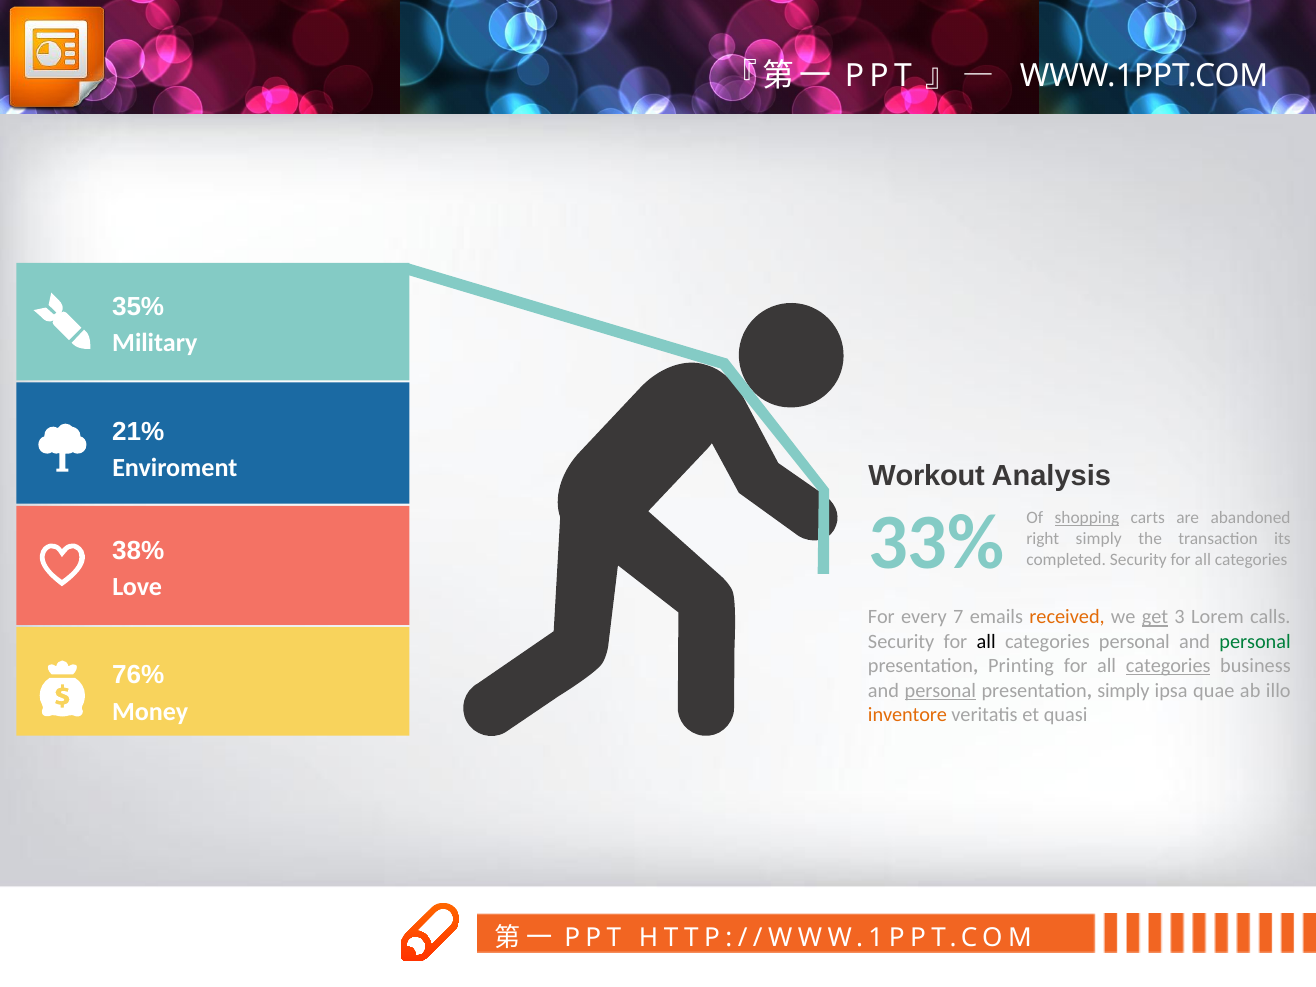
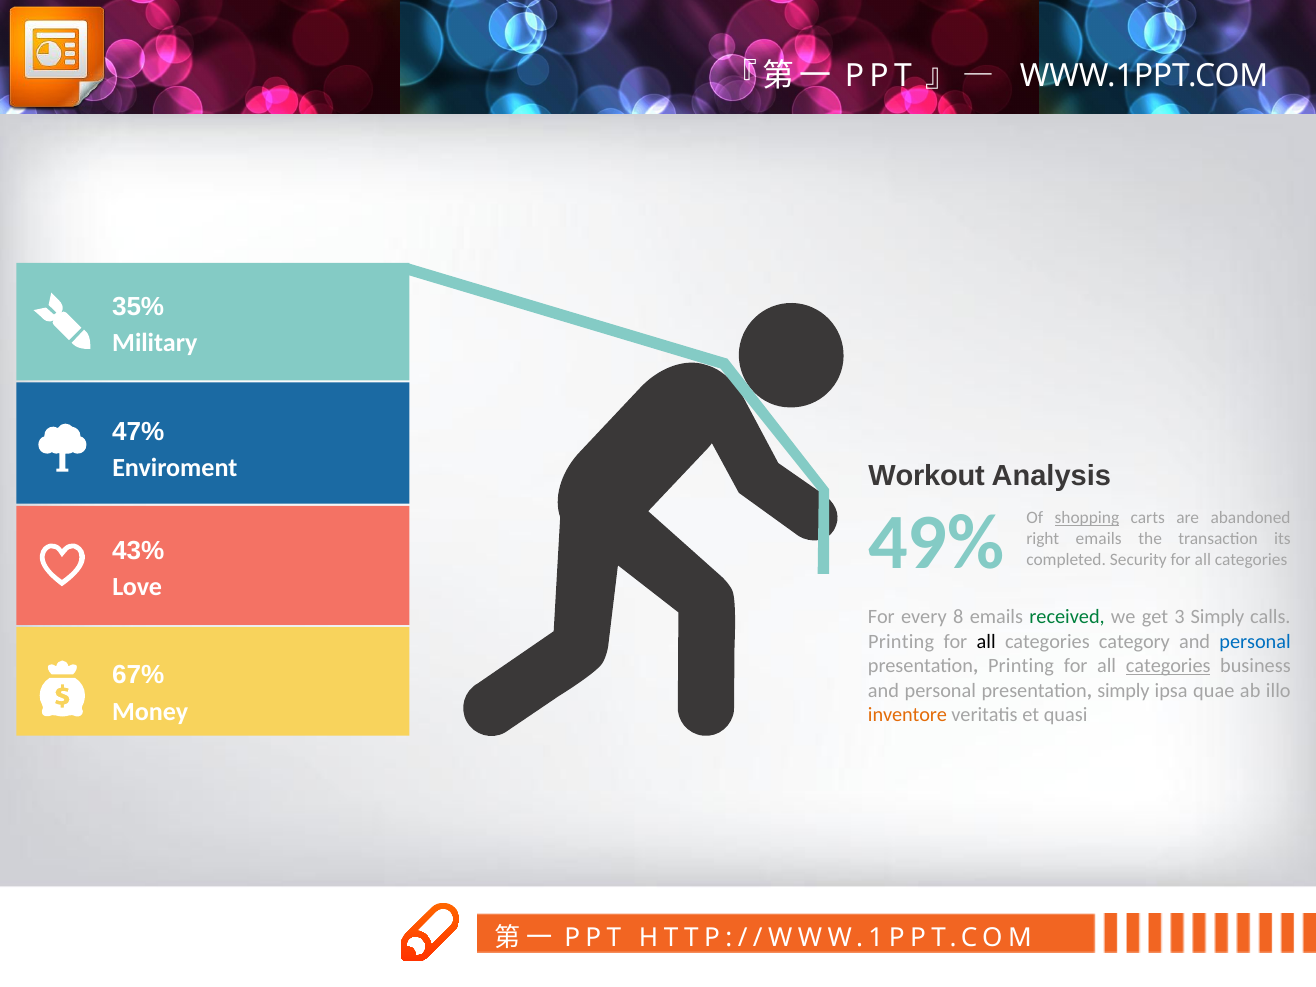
21%: 21% -> 47%
33%: 33% -> 49%
right simply: simply -> emails
38%: 38% -> 43%
7: 7 -> 8
received colour: orange -> green
get underline: present -> none
3 Lorem: Lorem -> Simply
Security at (901, 642): Security -> Printing
categories personal: personal -> category
personal at (1255, 642) colour: green -> blue
76%: 76% -> 67%
personal at (940, 690) underline: present -> none
